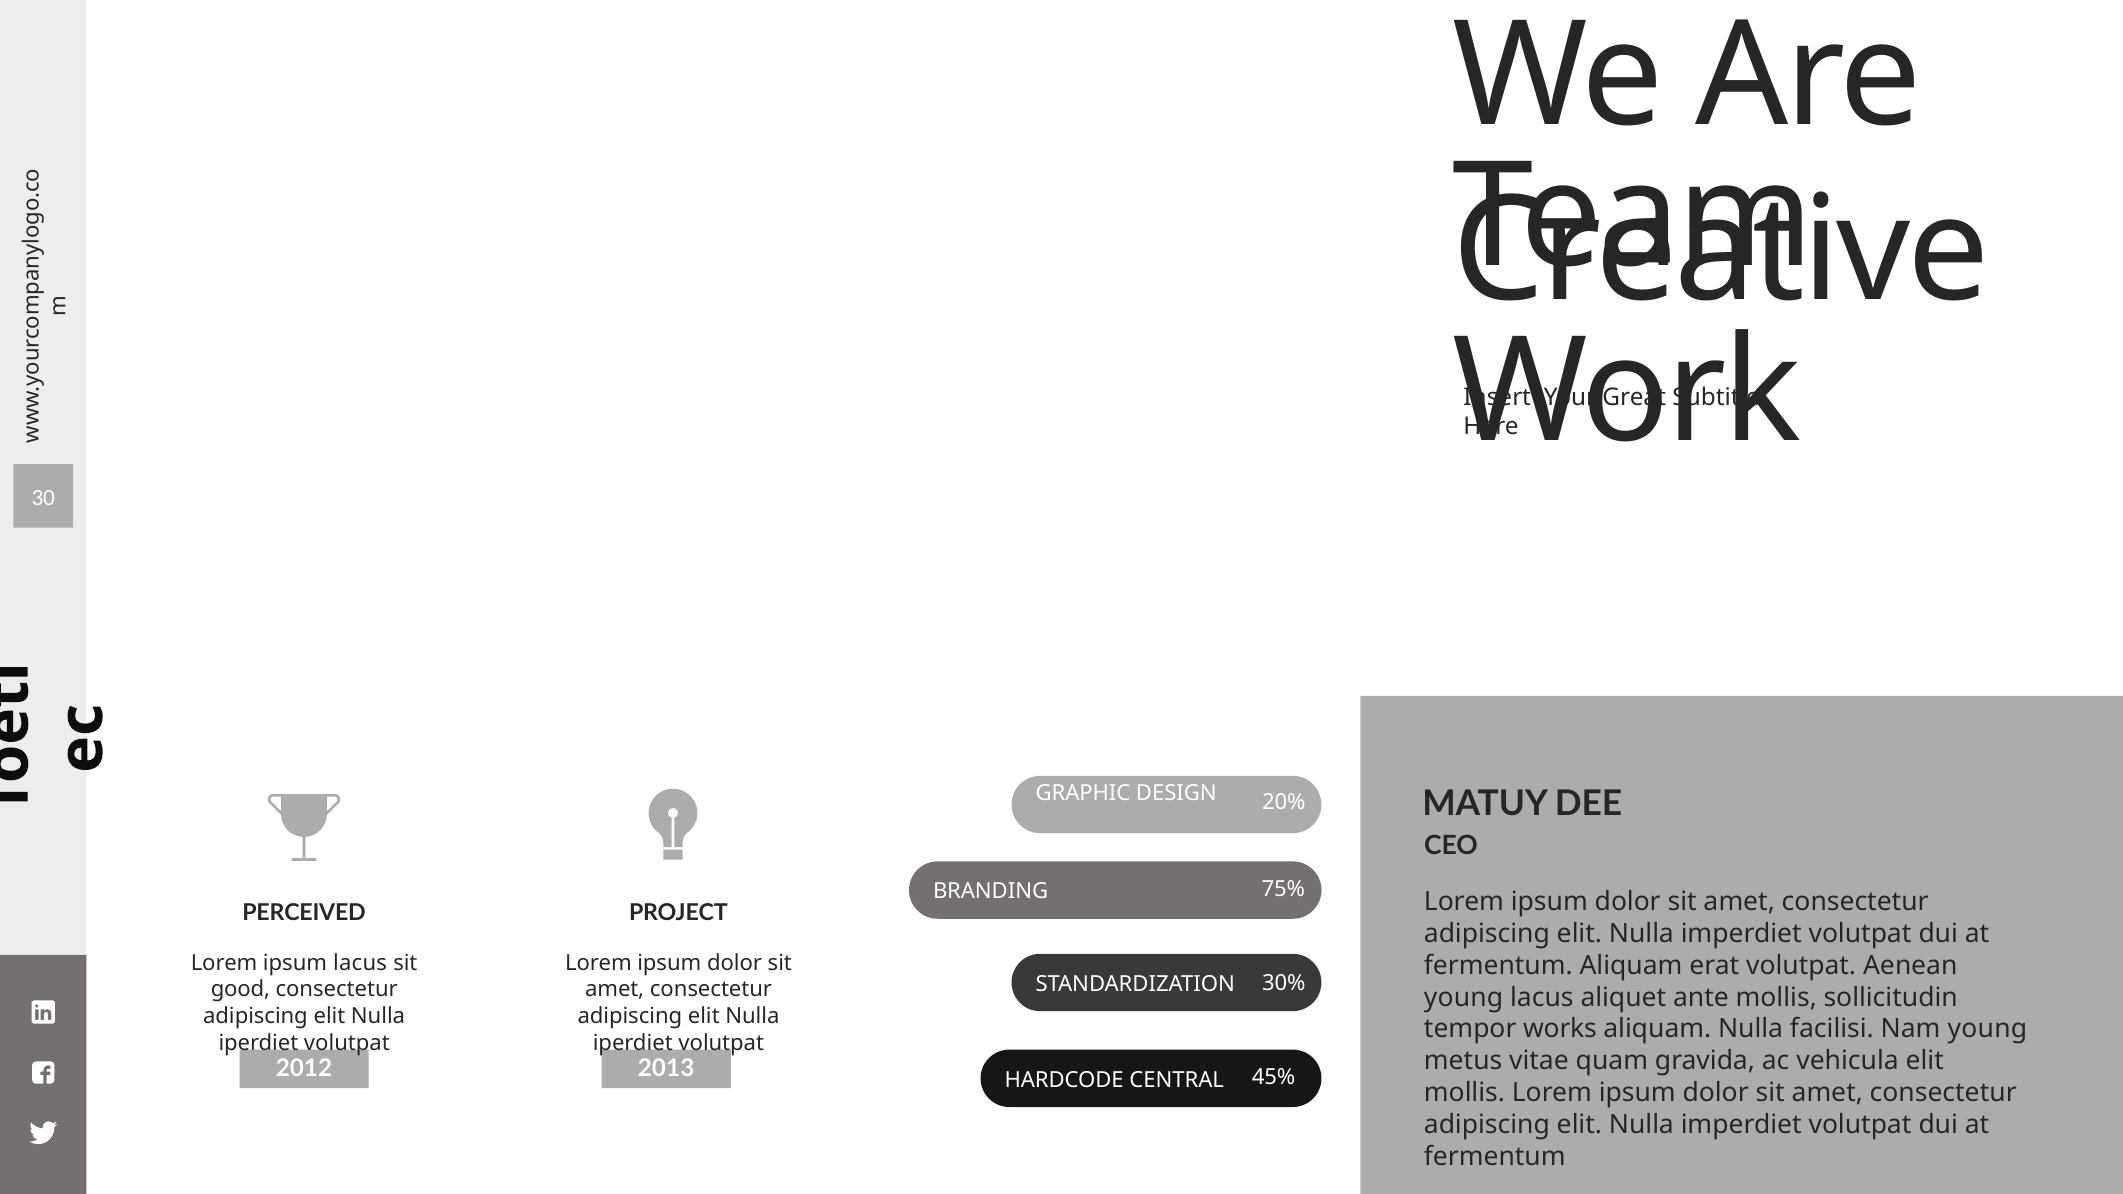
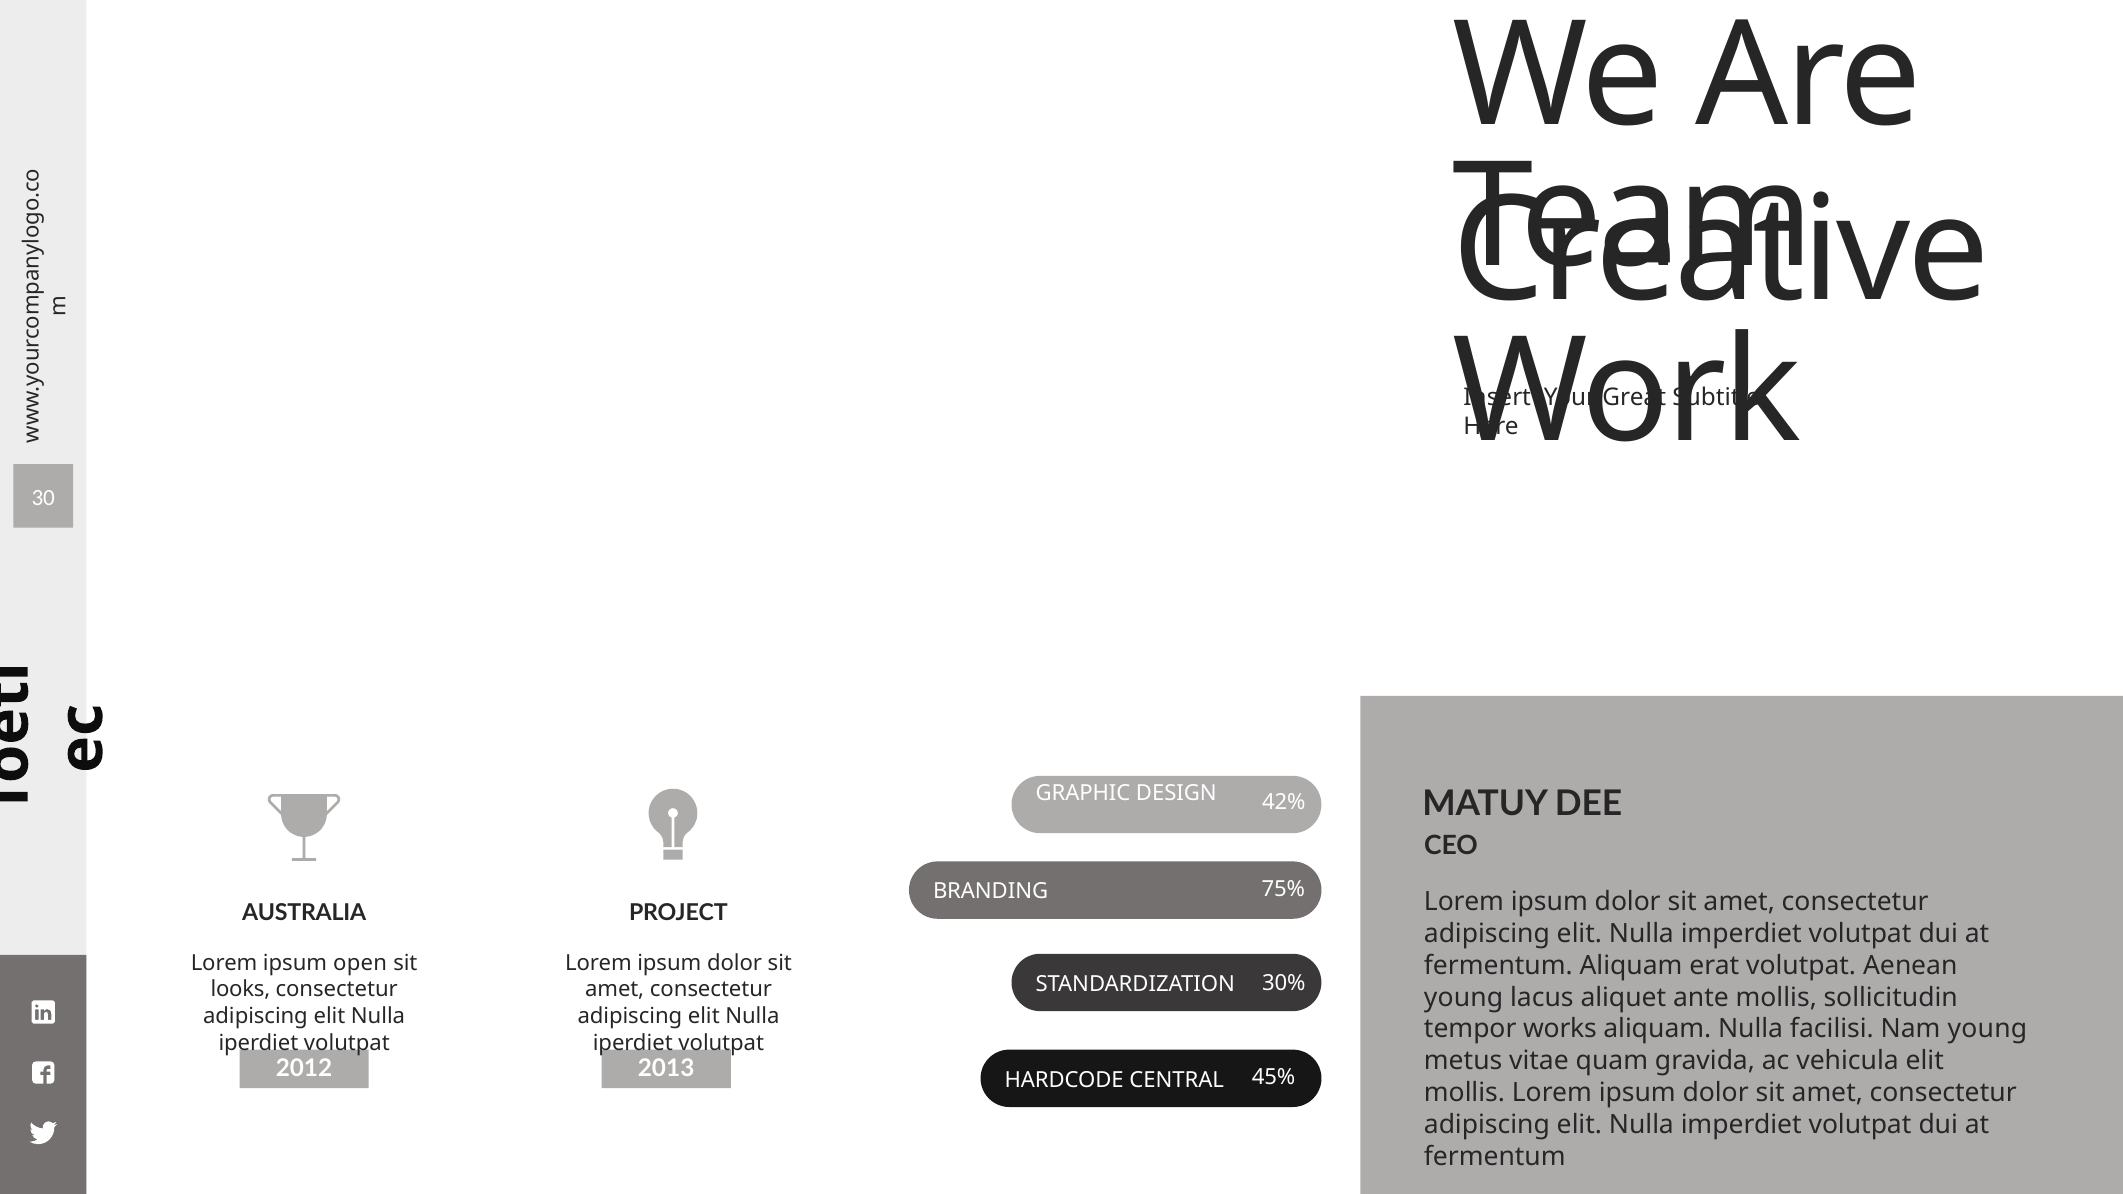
20%: 20% -> 42%
PERCEIVED: PERCEIVED -> AUSTRALIA
ipsum lacus: lacus -> open
good: good -> looks
